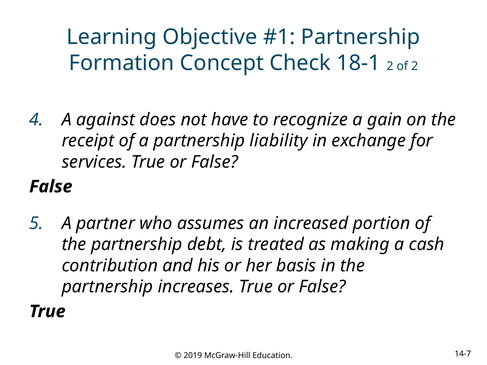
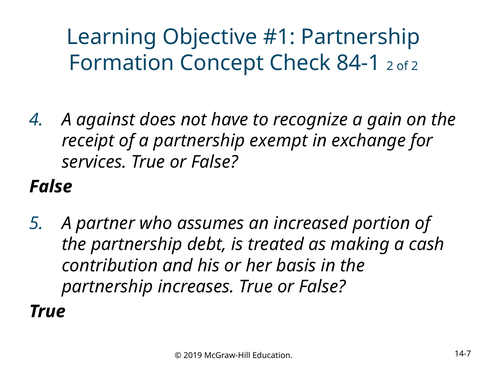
18-1: 18-1 -> 84-1
liability: liability -> exempt
